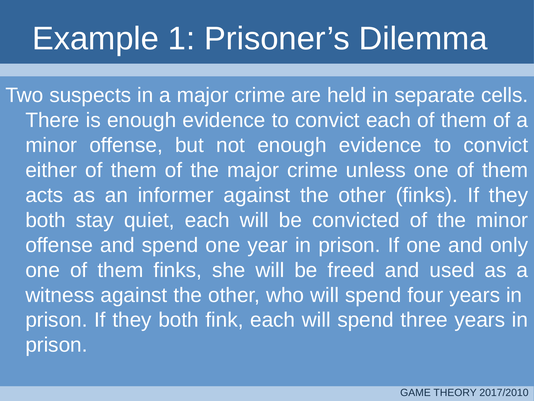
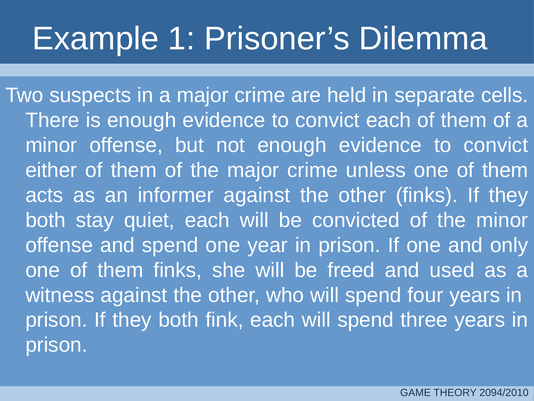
2017/2010: 2017/2010 -> 2094/2010
